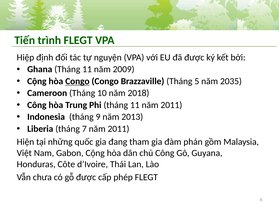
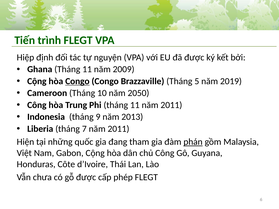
2035: 2035 -> 2019
2018: 2018 -> 2050
phán underline: none -> present
